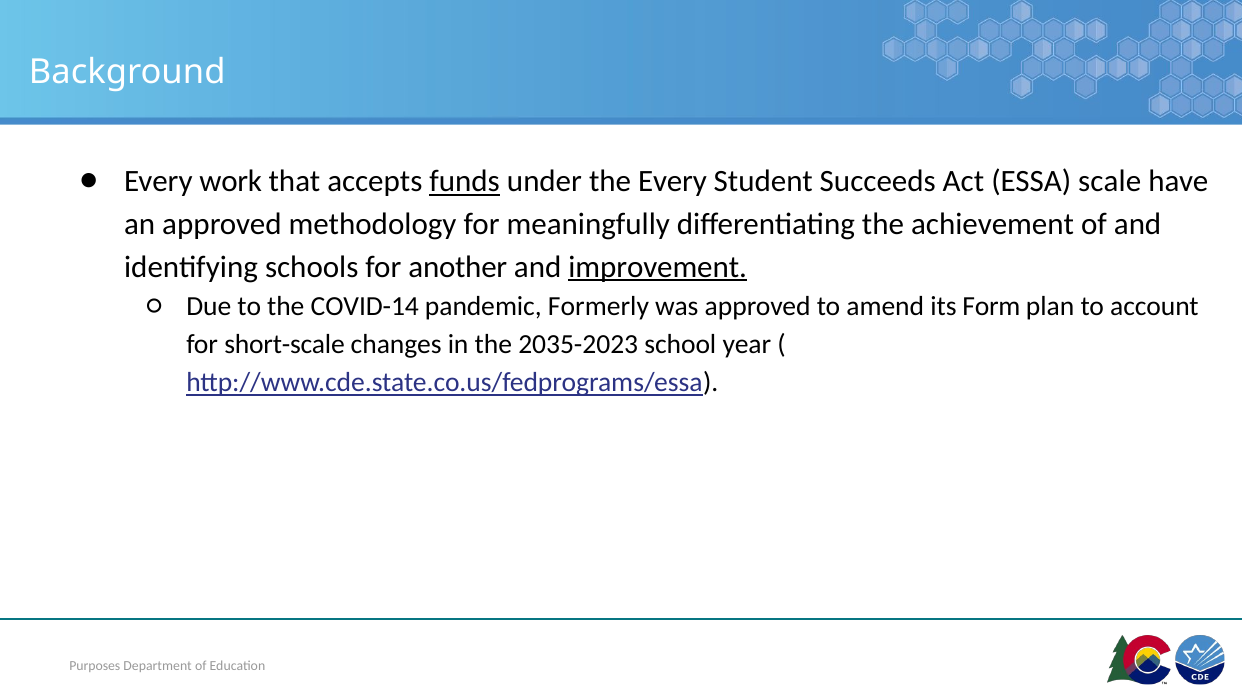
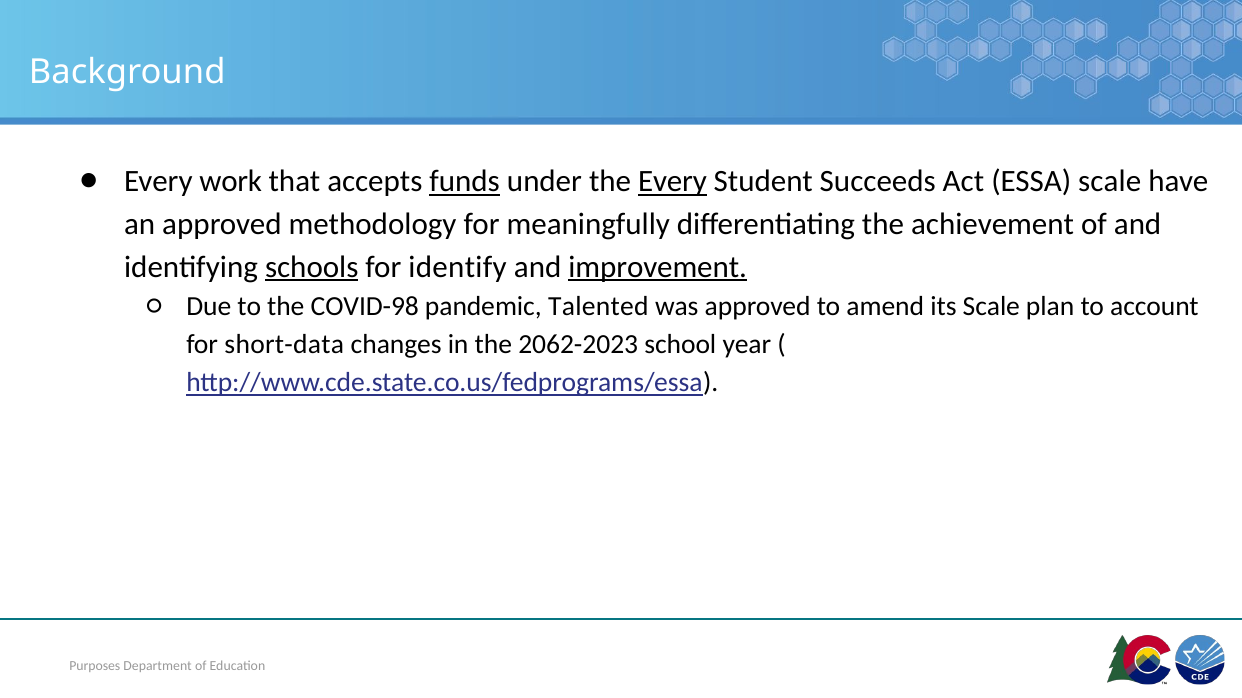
Every at (672, 182) underline: none -> present
schools underline: none -> present
another: another -> identify
COVID-14: COVID-14 -> COVID-98
Formerly: Formerly -> Talented
its Form: Form -> Scale
short-scale: short-scale -> short-data
2035-2023: 2035-2023 -> 2062-2023
